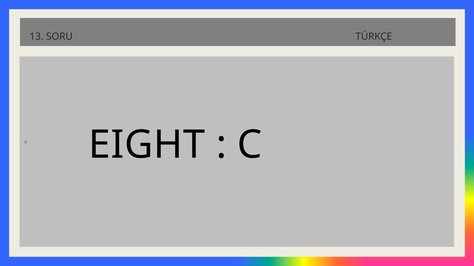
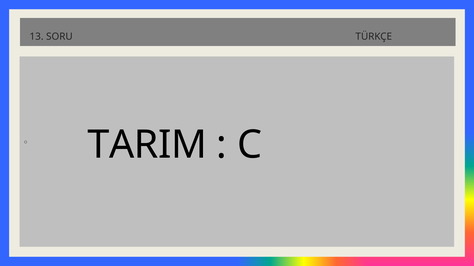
EIGHT: EIGHT -> TARIM
